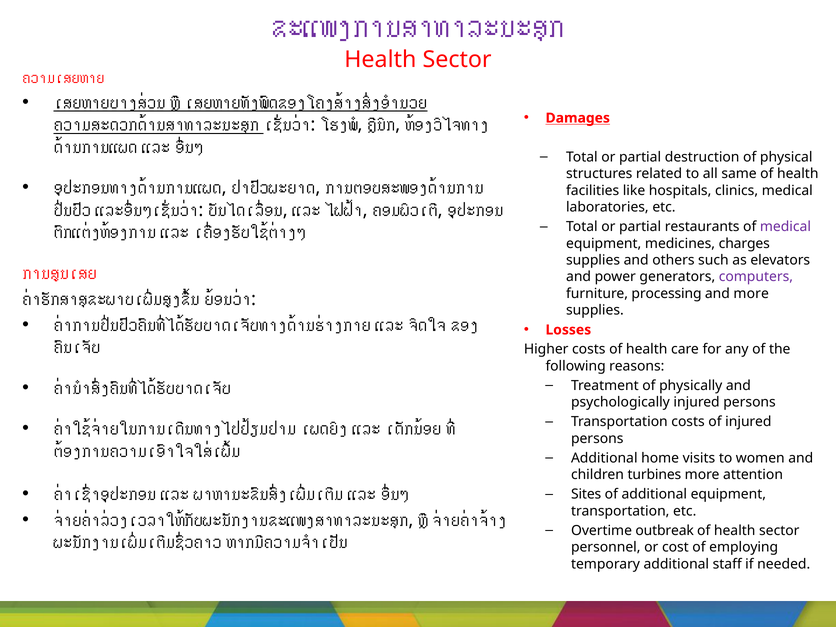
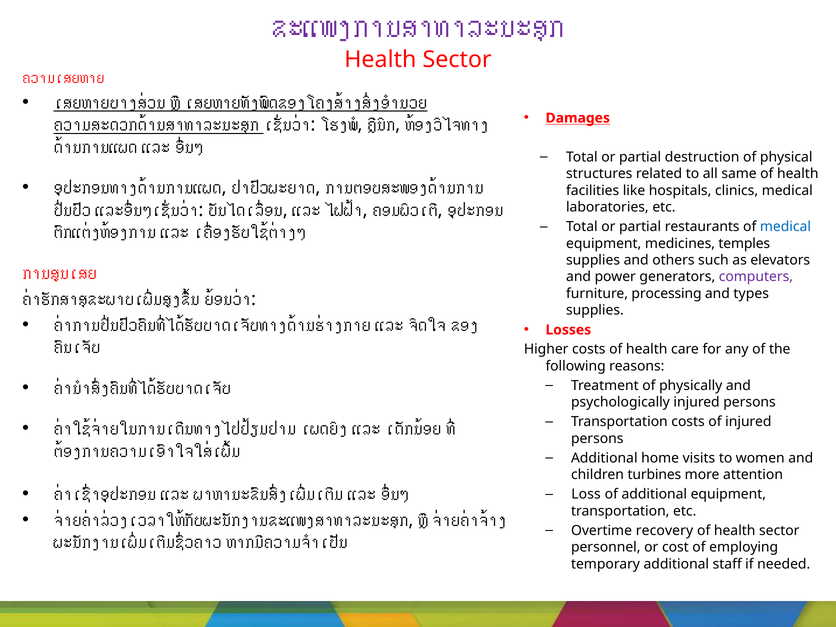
medical at (785, 227) colour: purple -> blue
charges: charges -> temples
and more: more -> types
Sites: Sites -> Loss
outbreak: outbreak -> recovery
